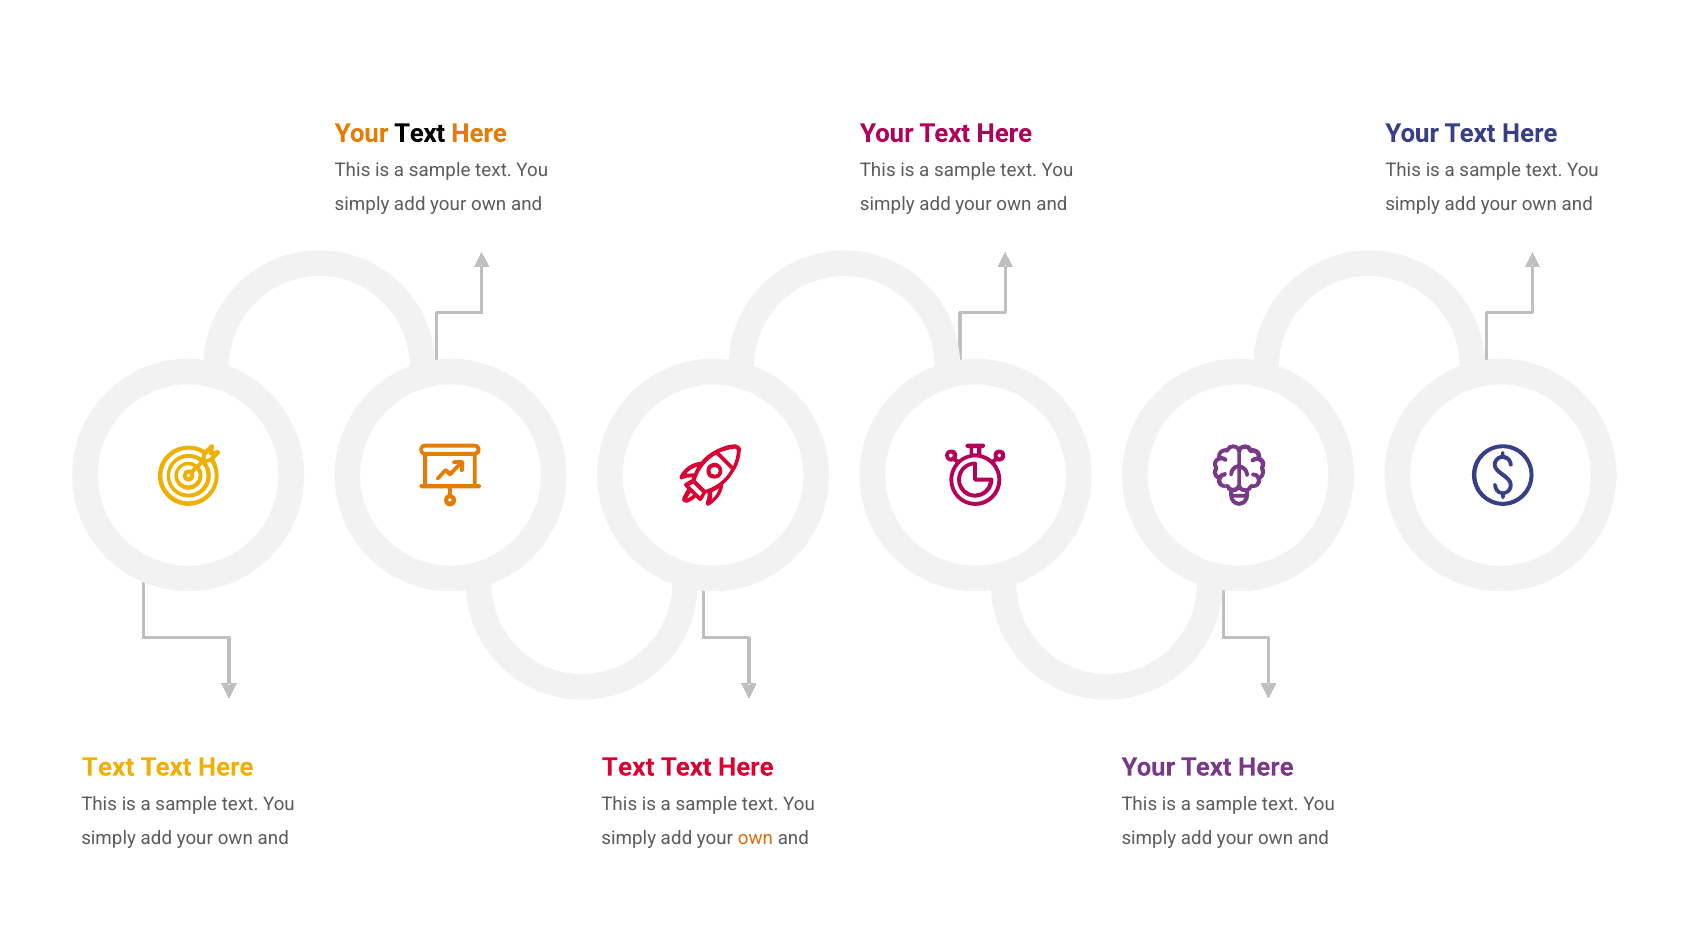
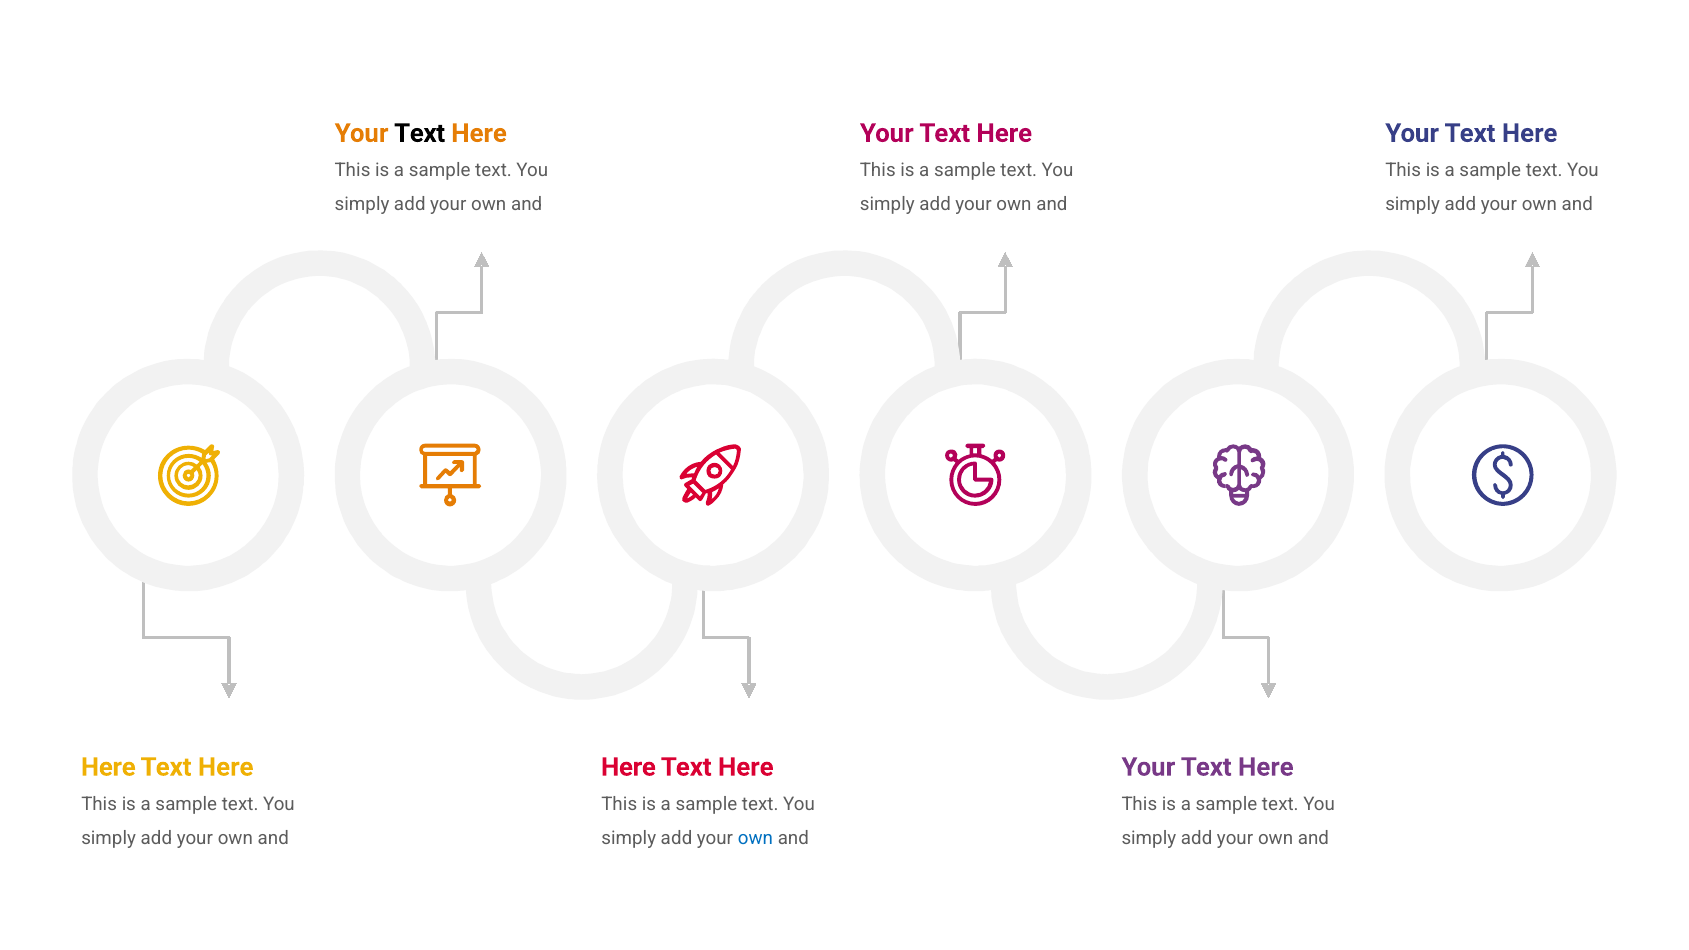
Text at (108, 767): Text -> Here
Text at (628, 767): Text -> Here
own at (756, 838) colour: orange -> blue
